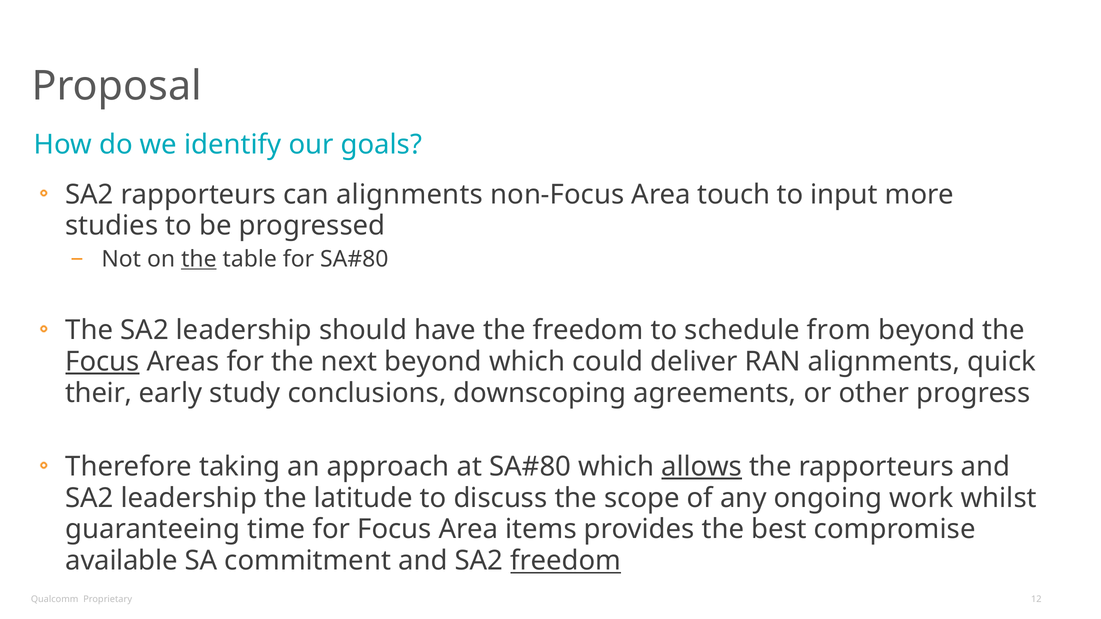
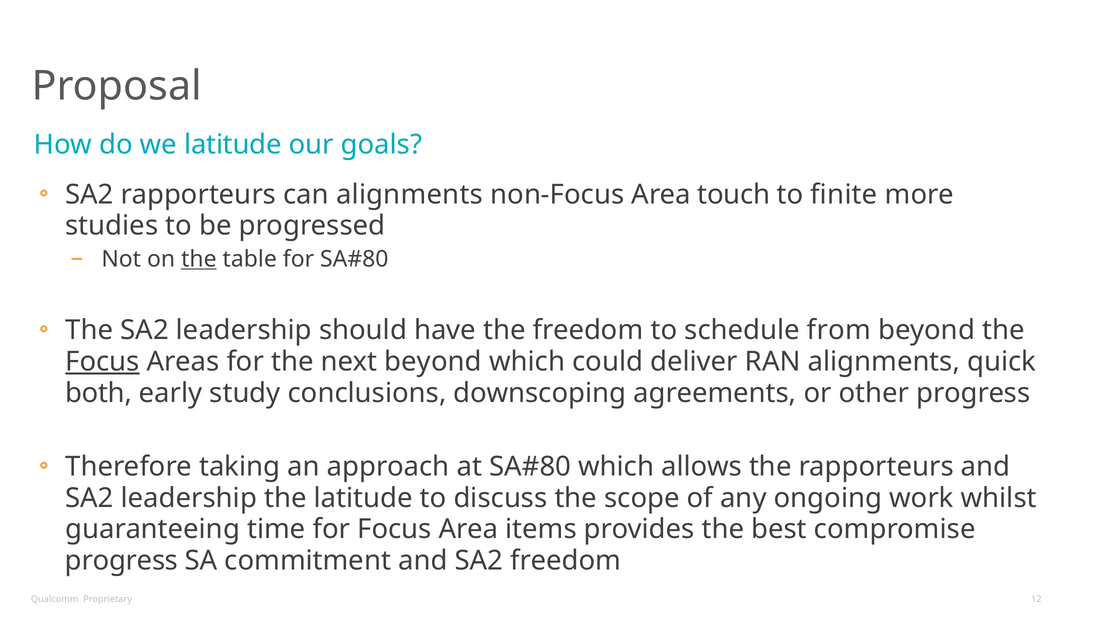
we identify: identify -> latitude
input: input -> finite
their: their -> both
allows underline: present -> none
available at (121, 561): available -> progress
freedom at (566, 561) underline: present -> none
